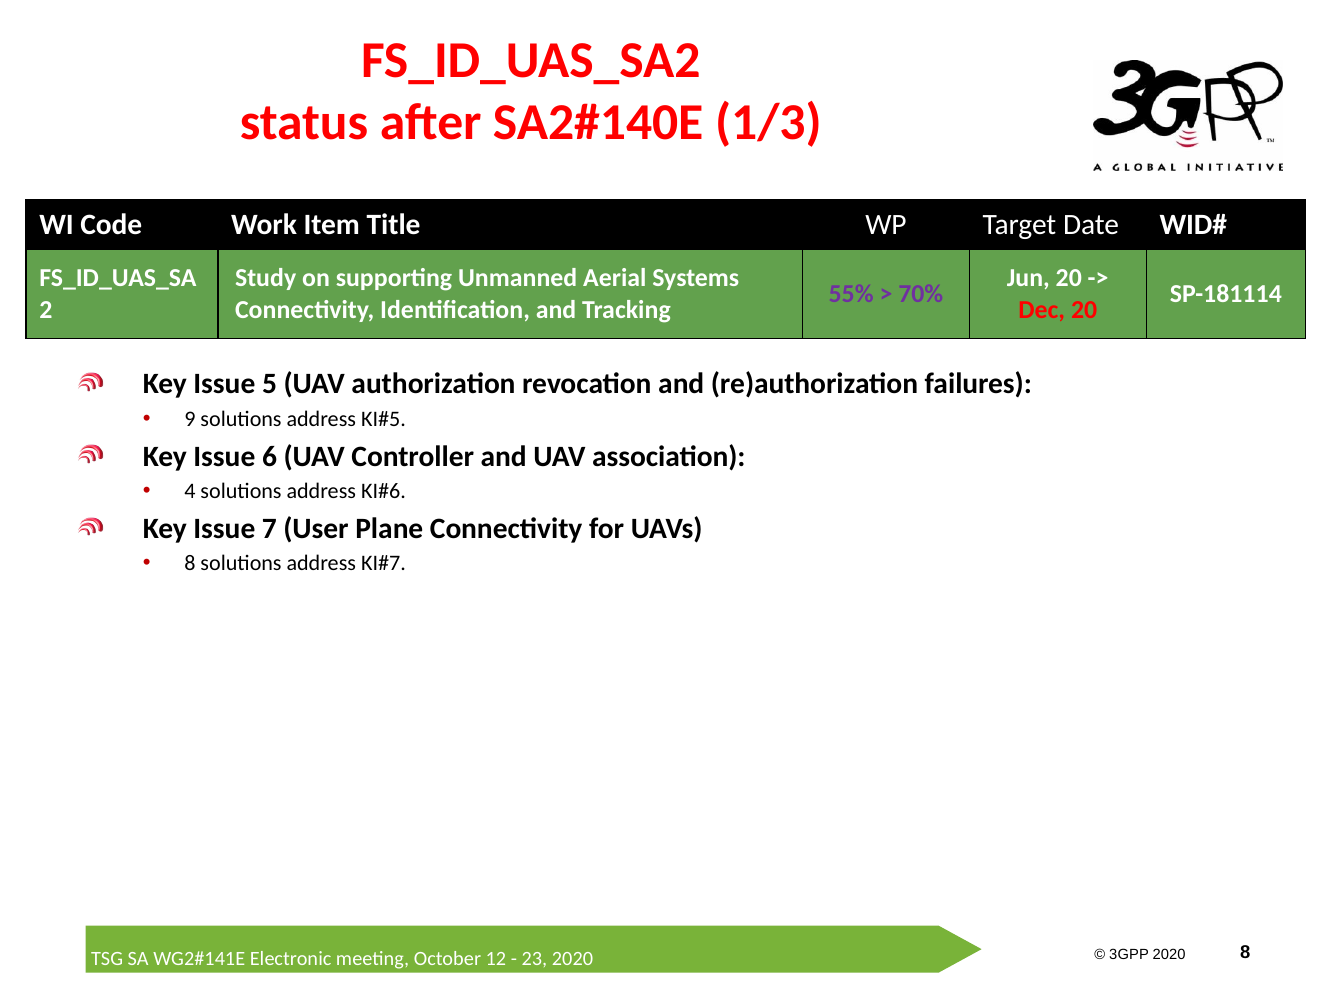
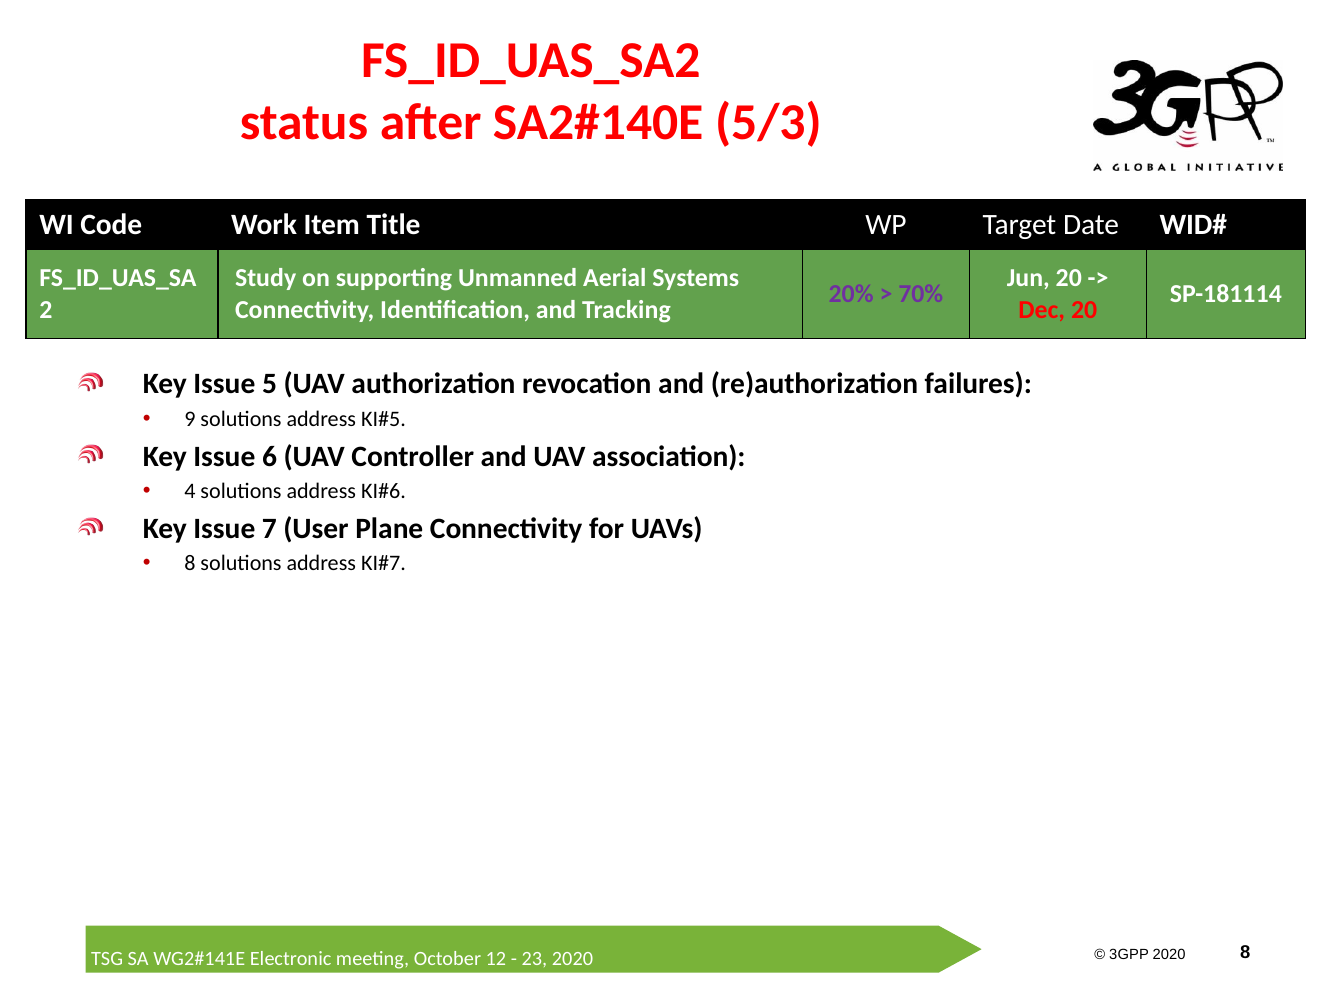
1/3: 1/3 -> 5/3
55%: 55% -> 20%
